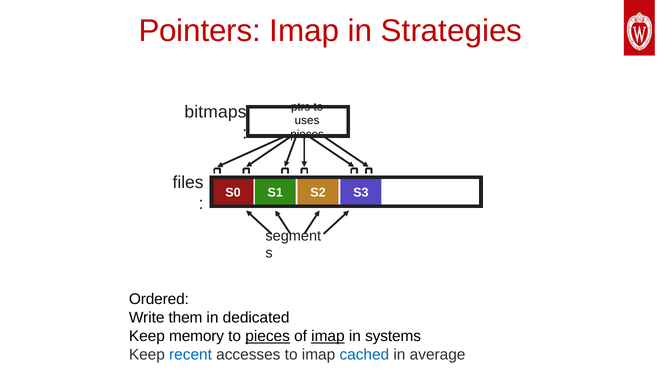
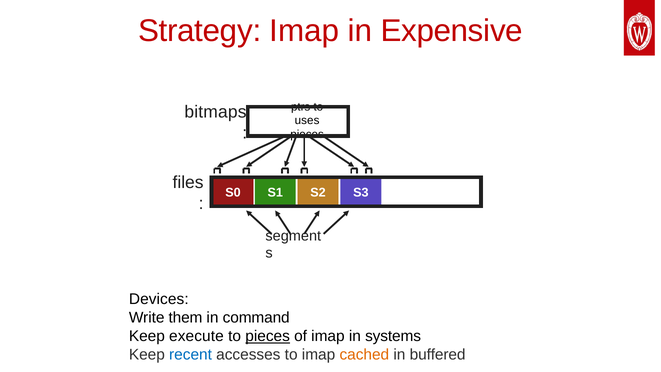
Pointers: Pointers -> Strategy
Strategies: Strategies -> Expensive
Ordered: Ordered -> Devices
dedicated: dedicated -> command
memory: memory -> execute
imap at (328, 336) underline: present -> none
cached colour: blue -> orange
average: average -> buffered
